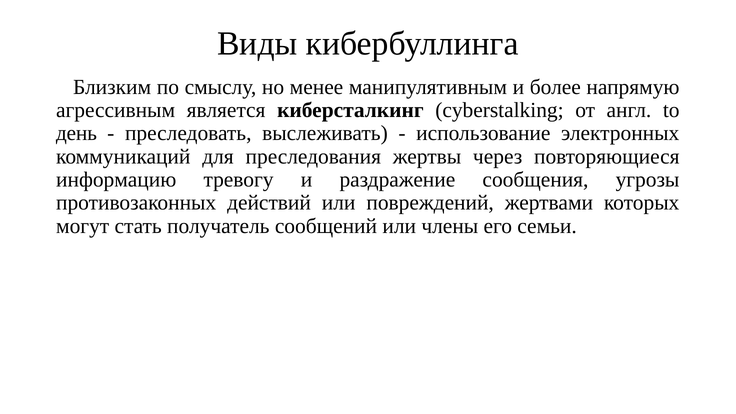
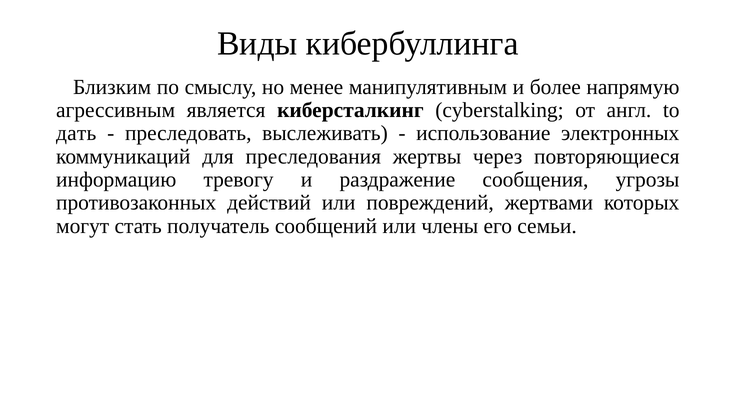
день: день -> дать
